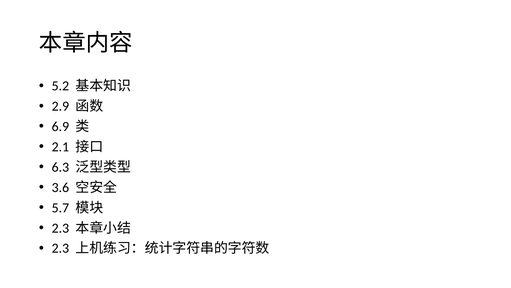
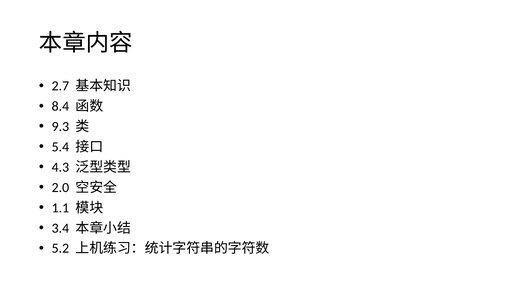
5.2: 5.2 -> 2.7
2.9: 2.9 -> 8.4
6.9: 6.9 -> 9.3
2.1: 2.1 -> 5.4
6.3: 6.3 -> 4.3
3.6: 3.6 -> 2.0
5.7: 5.7 -> 1.1
2.3 at (60, 228): 2.3 -> 3.4
2.3 at (60, 248): 2.3 -> 5.2
